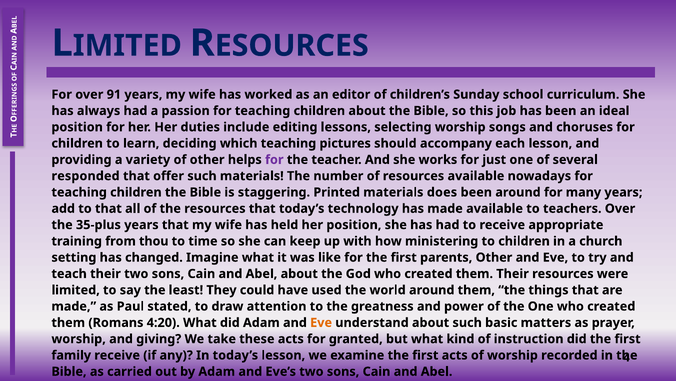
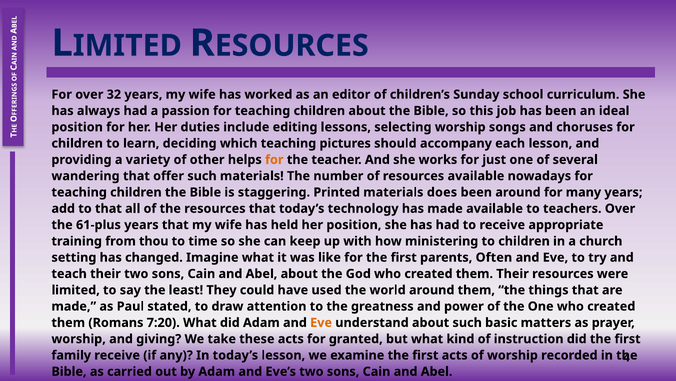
91: 91 -> 32
for at (274, 159) colour: purple -> orange
responded: responded -> wandering
35-plus: 35-plus -> 61-plus
parents Other: Other -> Often
4:20: 4:20 -> 7:20
